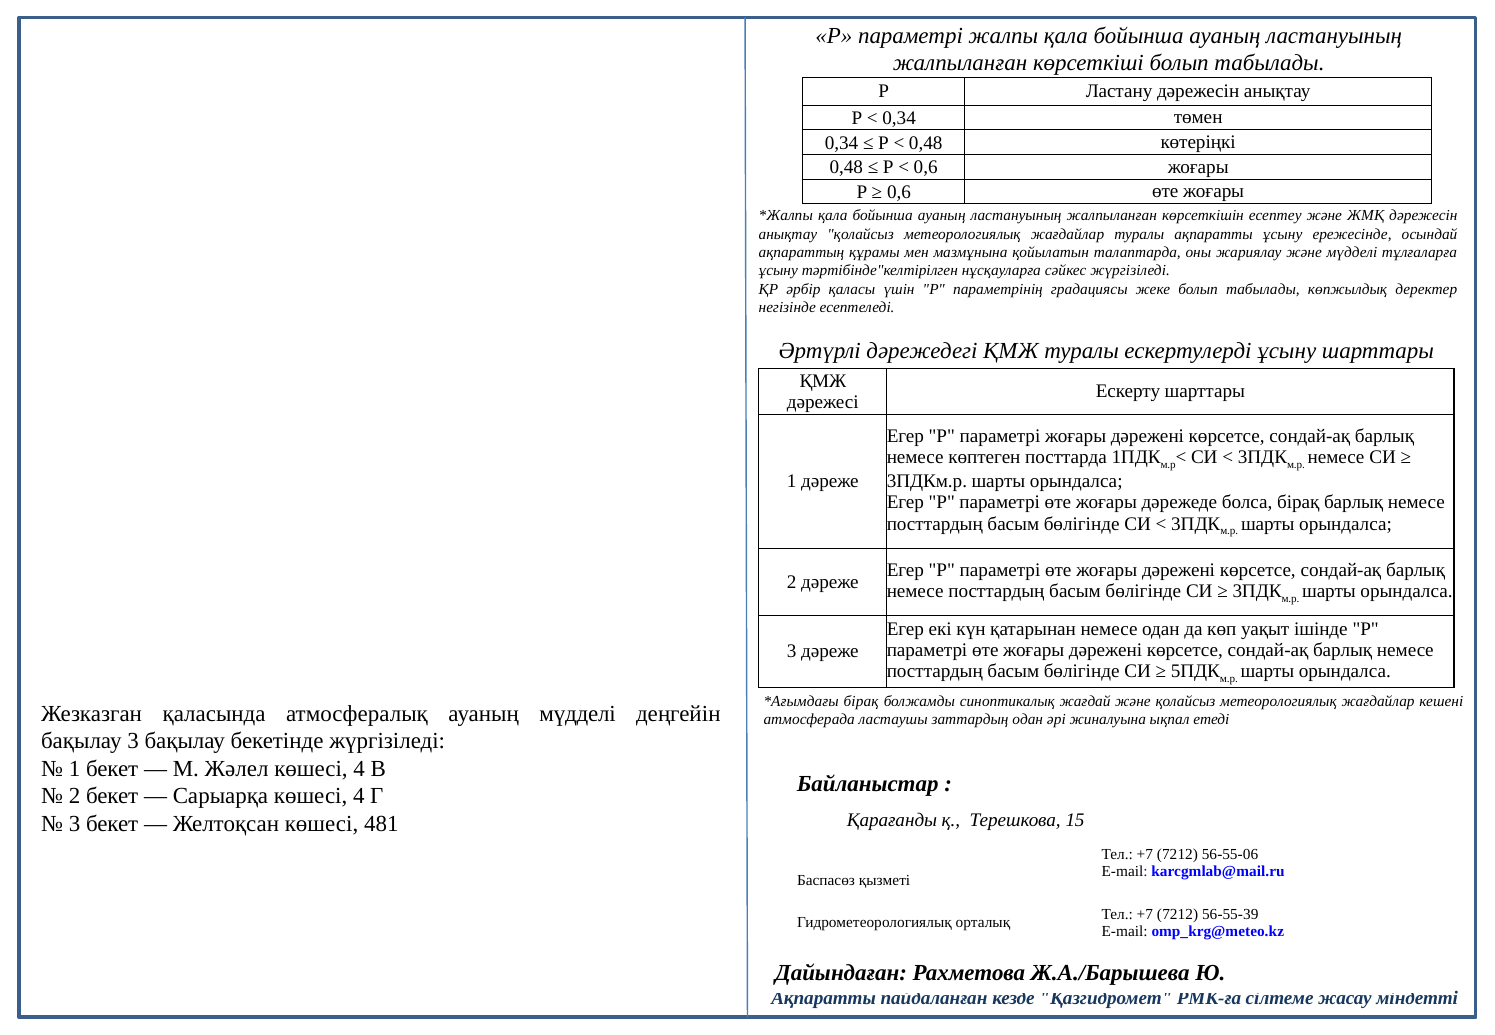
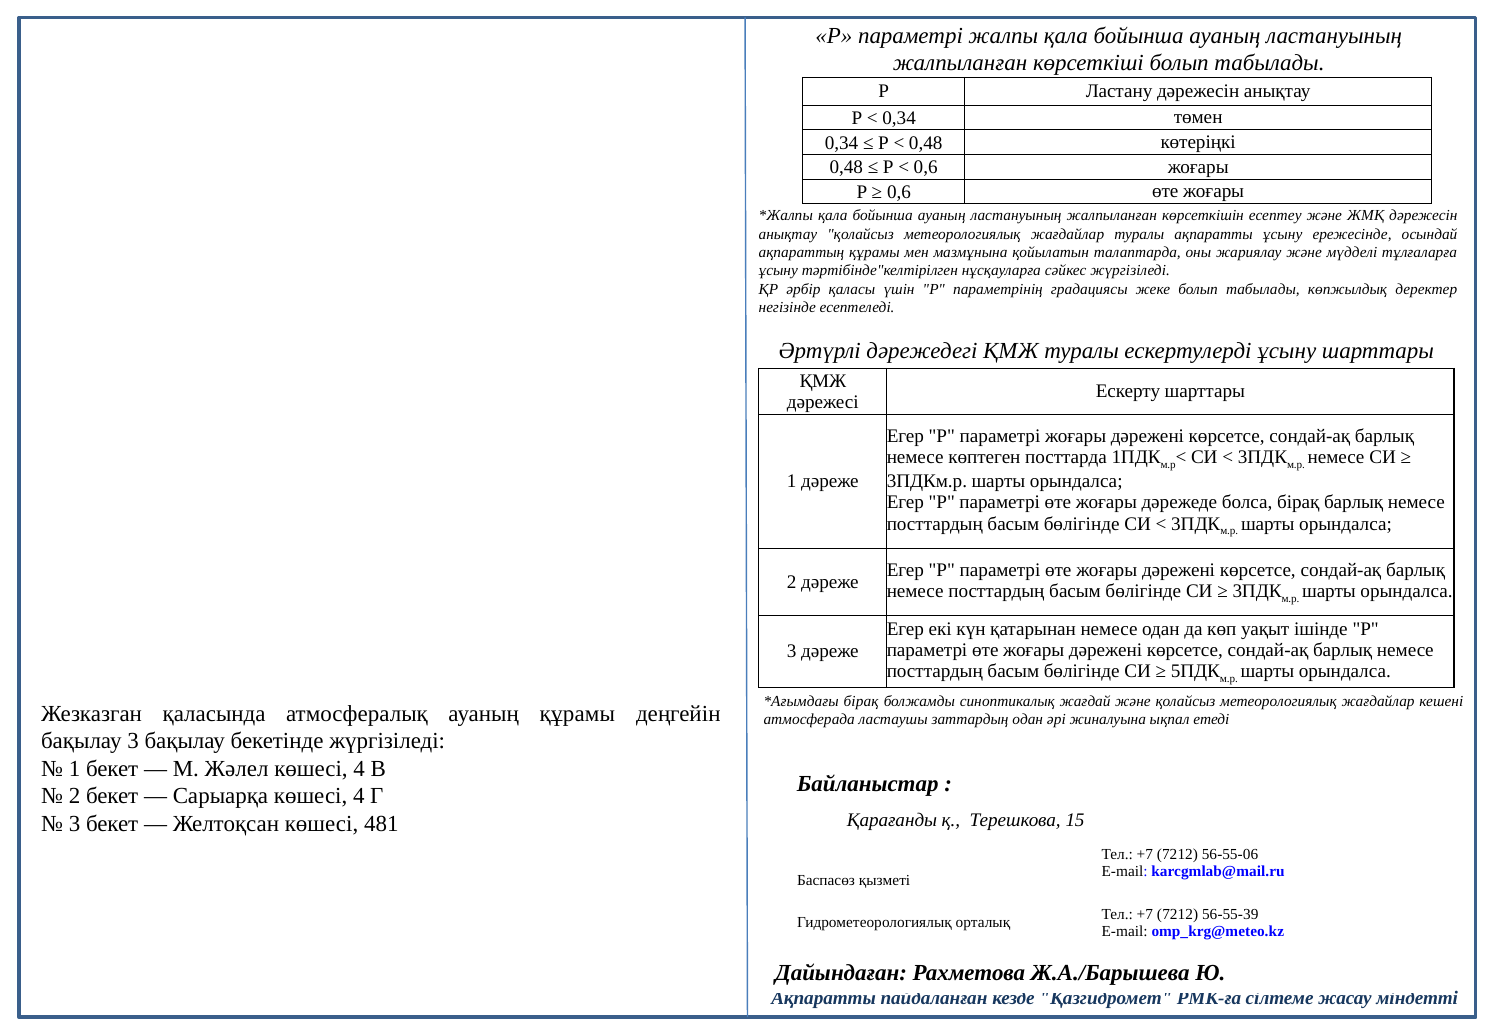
ауаның мүдделі: мүдделі -> құрамы
